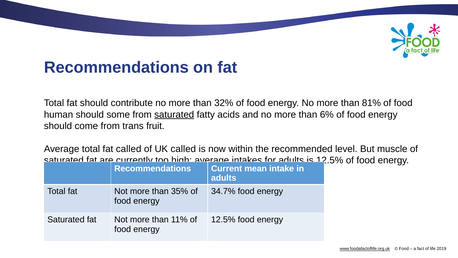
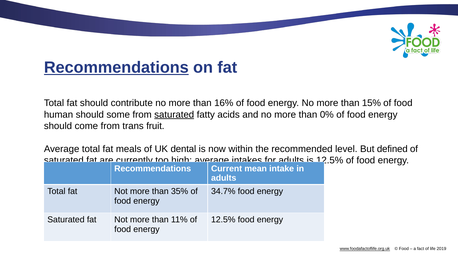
Recommendations at (116, 67) underline: none -> present
32%: 32% -> 16%
81%: 81% -> 15%
6%: 6% -> 0%
fat called: called -> meals
UK called: called -> dental
muscle: muscle -> defined
